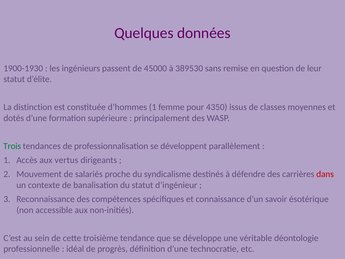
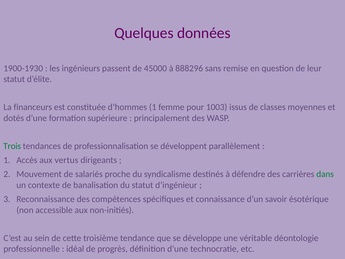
389530: 389530 -> 888296
distinction: distinction -> financeurs
4350: 4350 -> 1003
dans colour: red -> green
